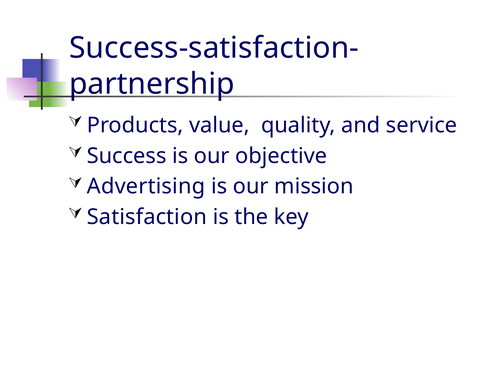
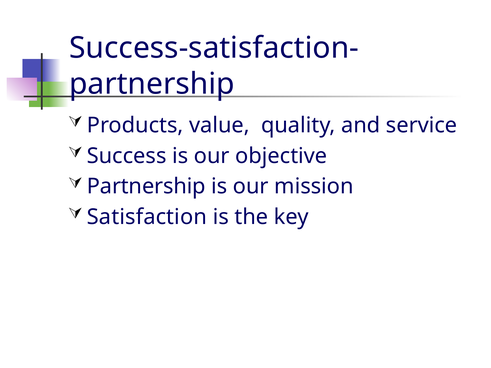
Advertising at (146, 187): Advertising -> Partnership
